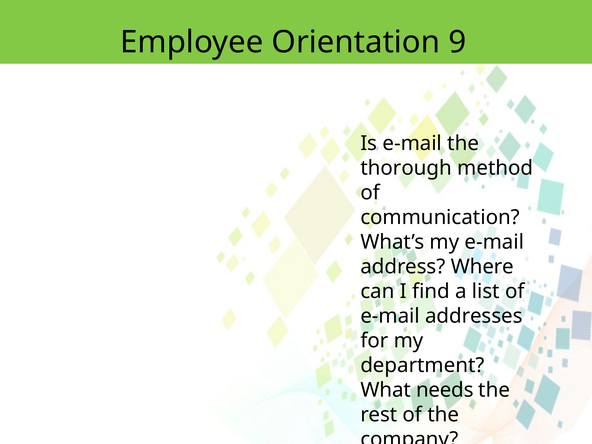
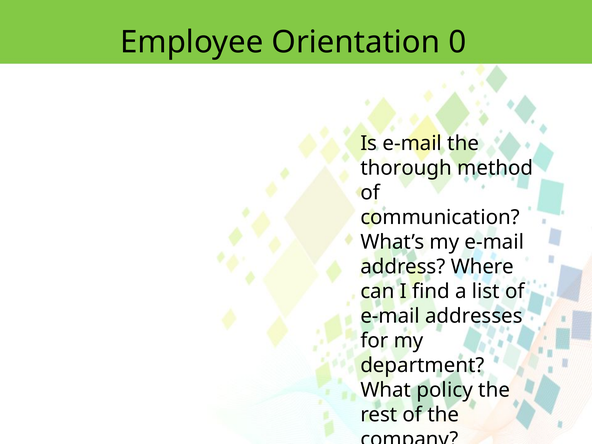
9: 9 -> 0
needs: needs -> policy
